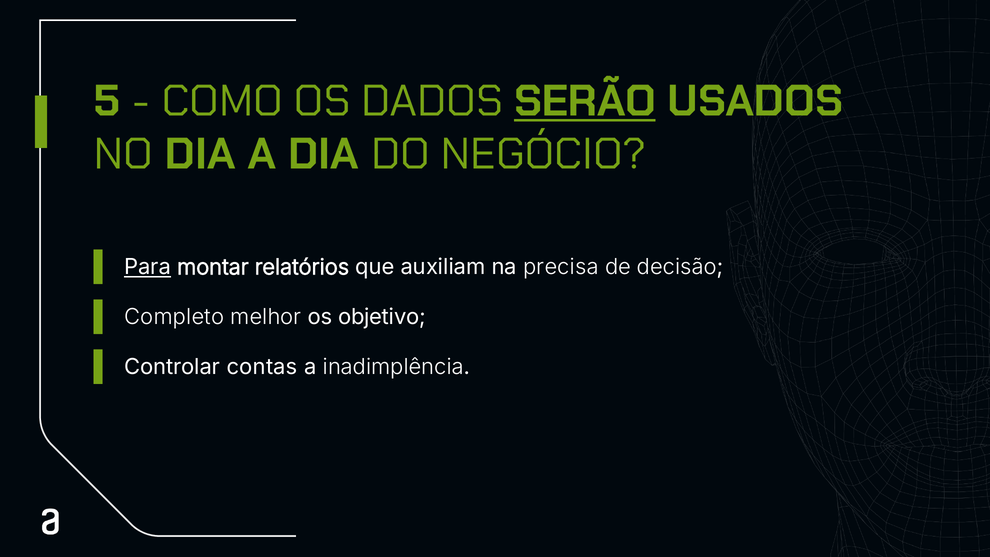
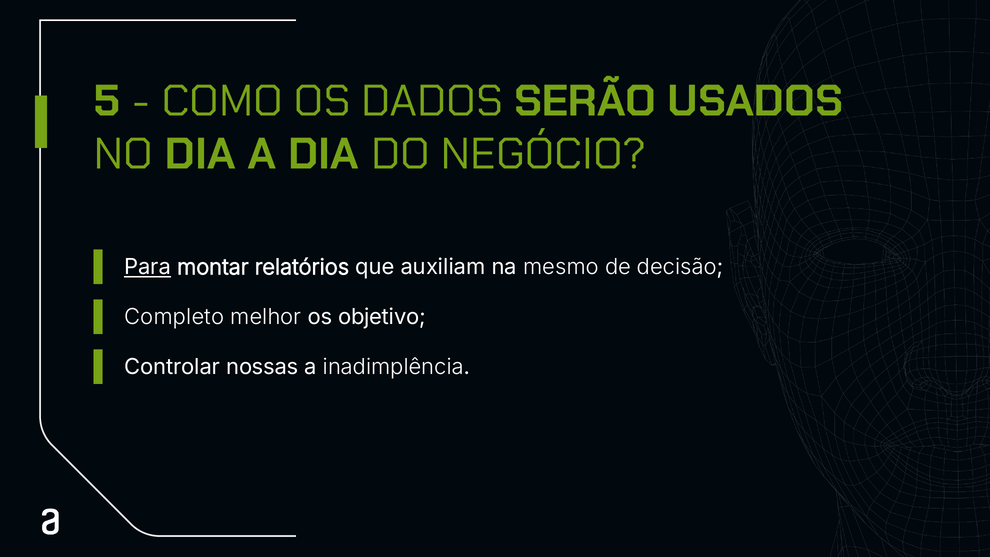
SERÃO underline: present -> none
precisa: precisa -> mesmo
contas: contas -> nossas
